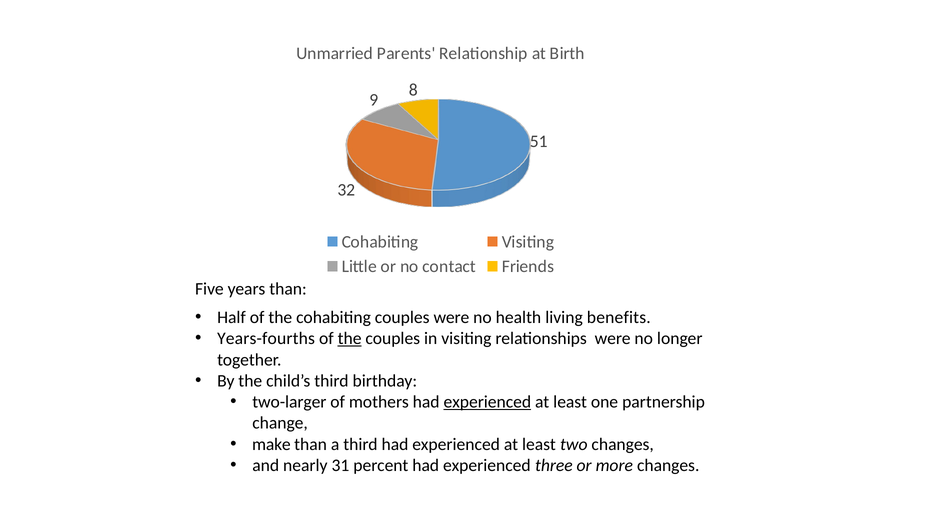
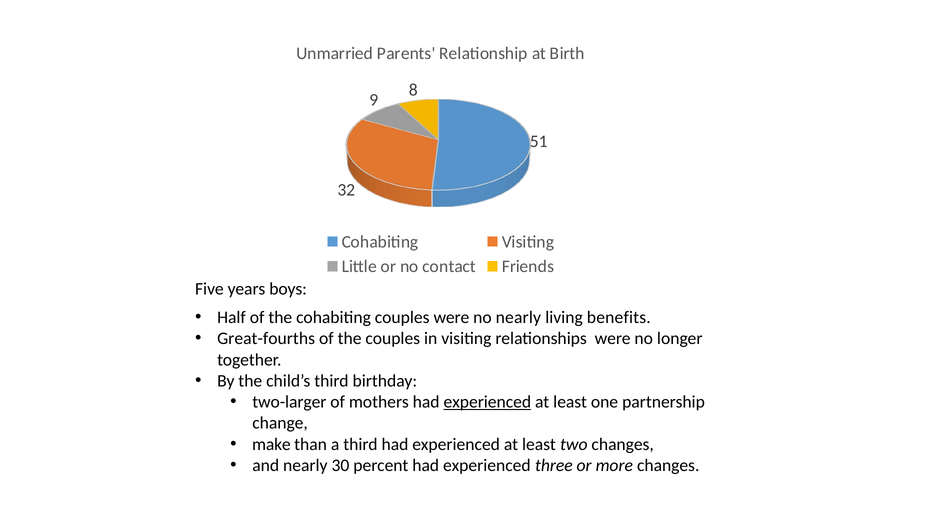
years than: than -> boys
no health: health -> nearly
Years-fourths: Years-fourths -> Great-fourths
the at (350, 338) underline: present -> none
31: 31 -> 30
